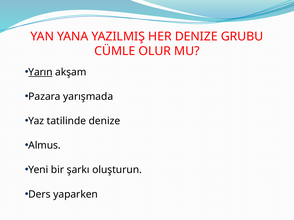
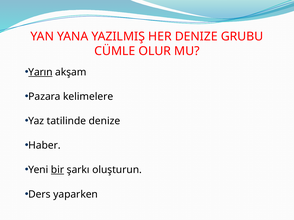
yarışmada: yarışmada -> kelimelere
Almus: Almus -> Haber
bir underline: none -> present
